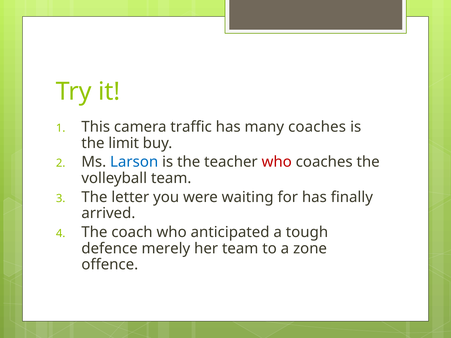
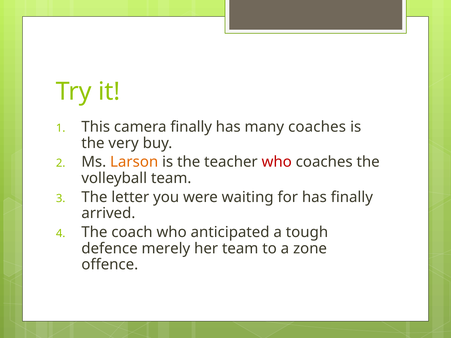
camera traffic: traffic -> finally
limit: limit -> very
Larson colour: blue -> orange
